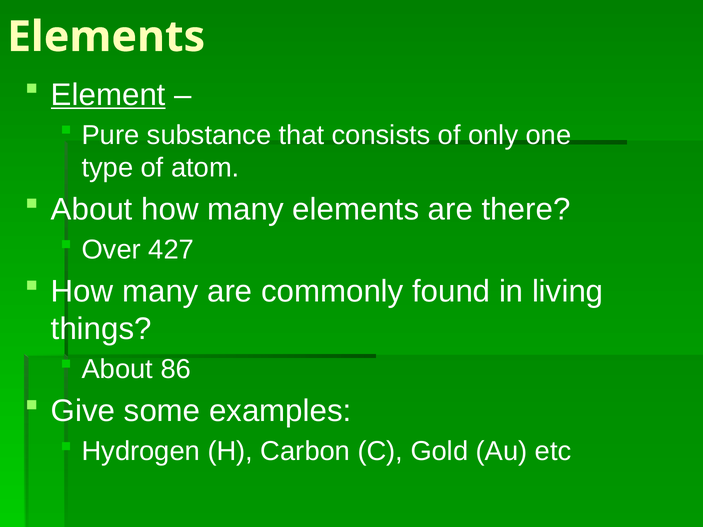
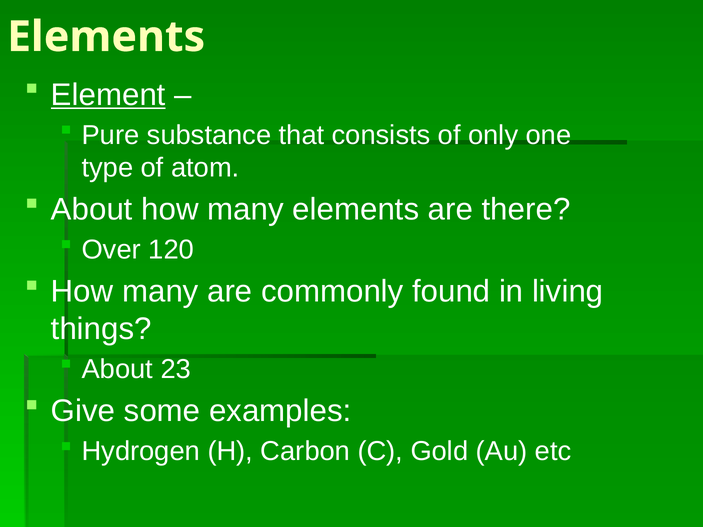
427: 427 -> 120
86: 86 -> 23
